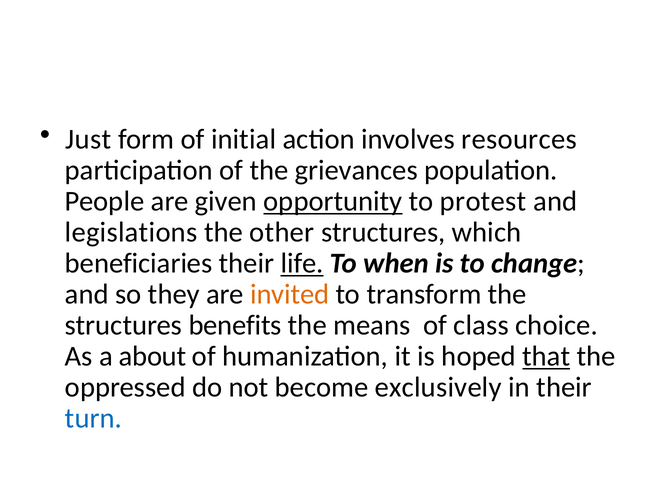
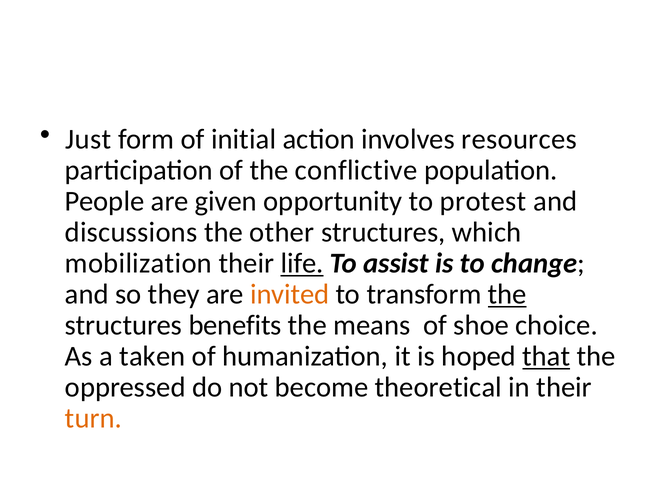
grievances: grievances -> conflictive
opportunity underline: present -> none
legislations: legislations -> discussions
beneficiaries: beneficiaries -> mobilization
when: when -> assist
the at (507, 294) underline: none -> present
class: class -> shoe
about: about -> taken
exclusively: exclusively -> theoretical
turn colour: blue -> orange
